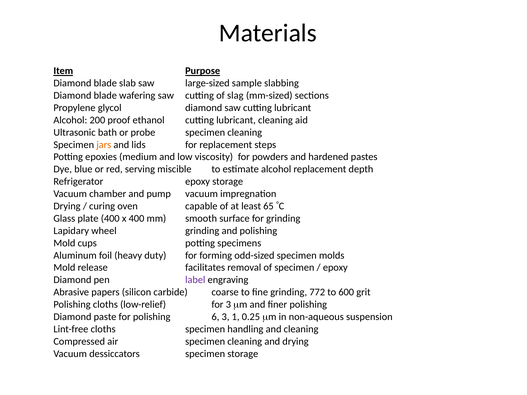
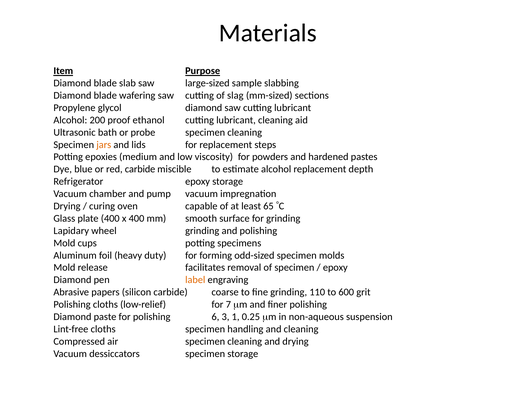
red serving: serving -> carbide
label colour: purple -> orange
772: 772 -> 110
for 3: 3 -> 7
